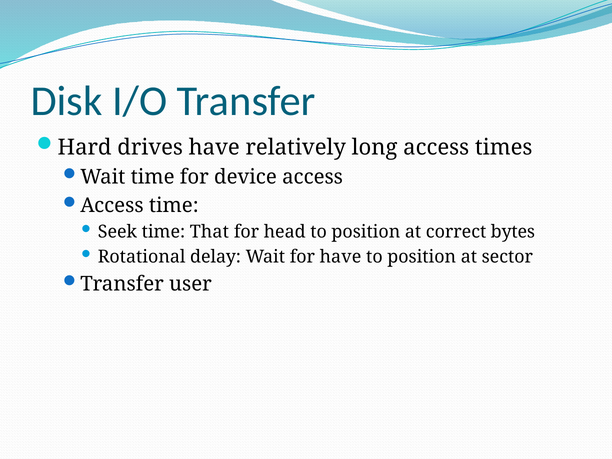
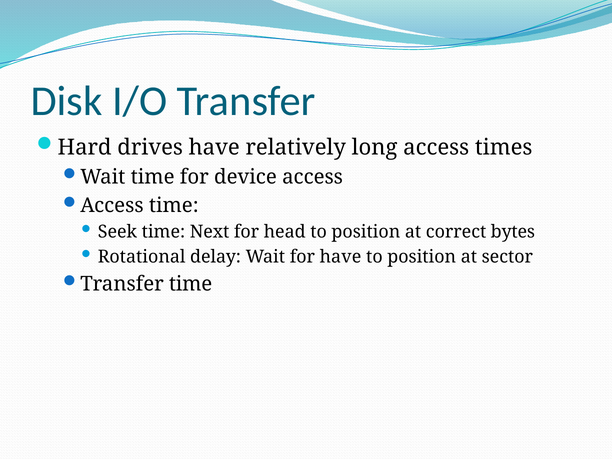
That: That -> Next
Transfer user: user -> time
